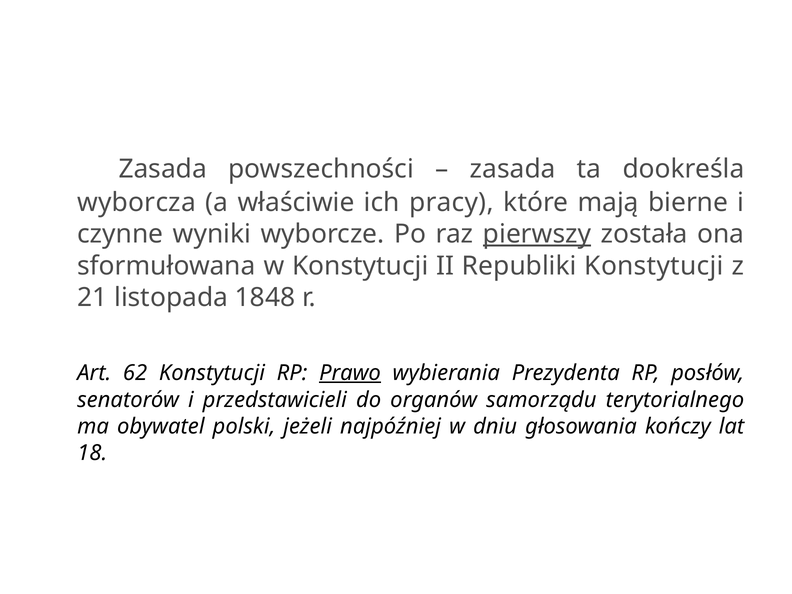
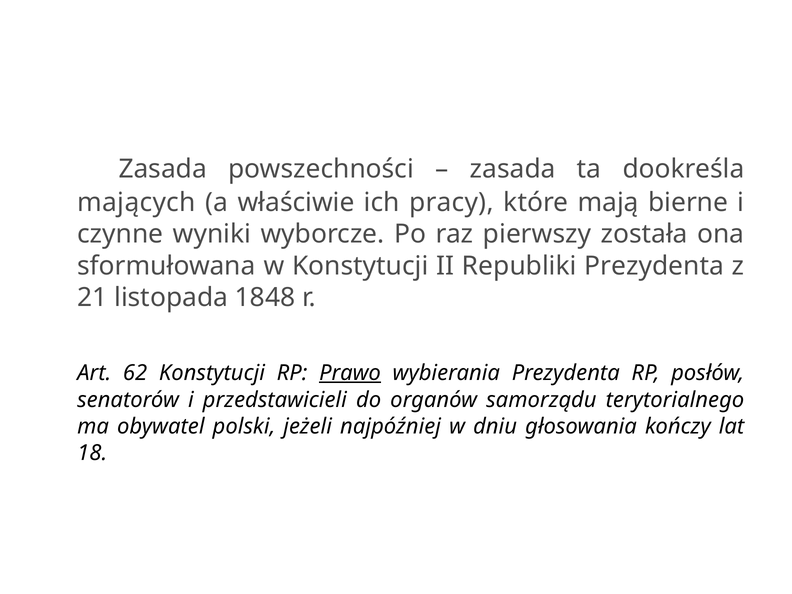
wyborcza: wyborcza -> mających
pierwszy underline: present -> none
Republiki Konstytucji: Konstytucji -> Prezydenta
